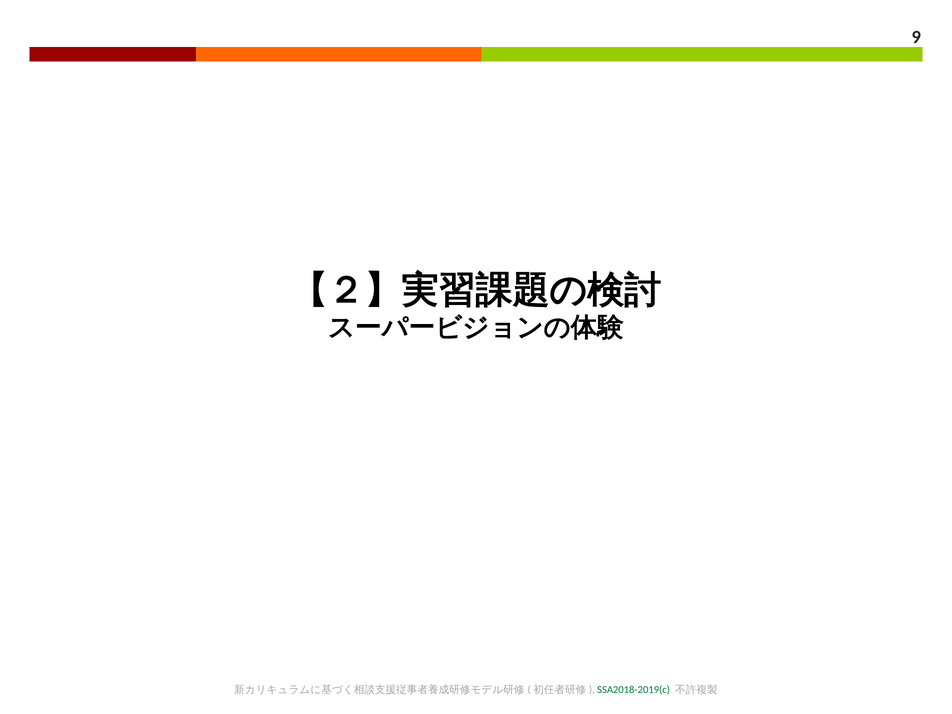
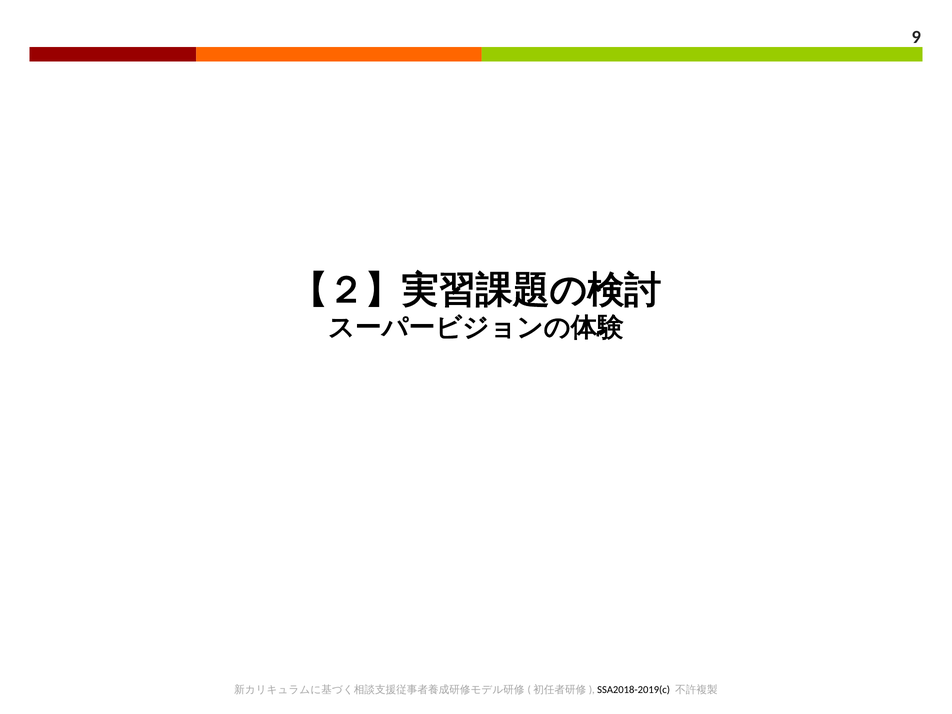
SSA2018-2019(c colour: green -> black
